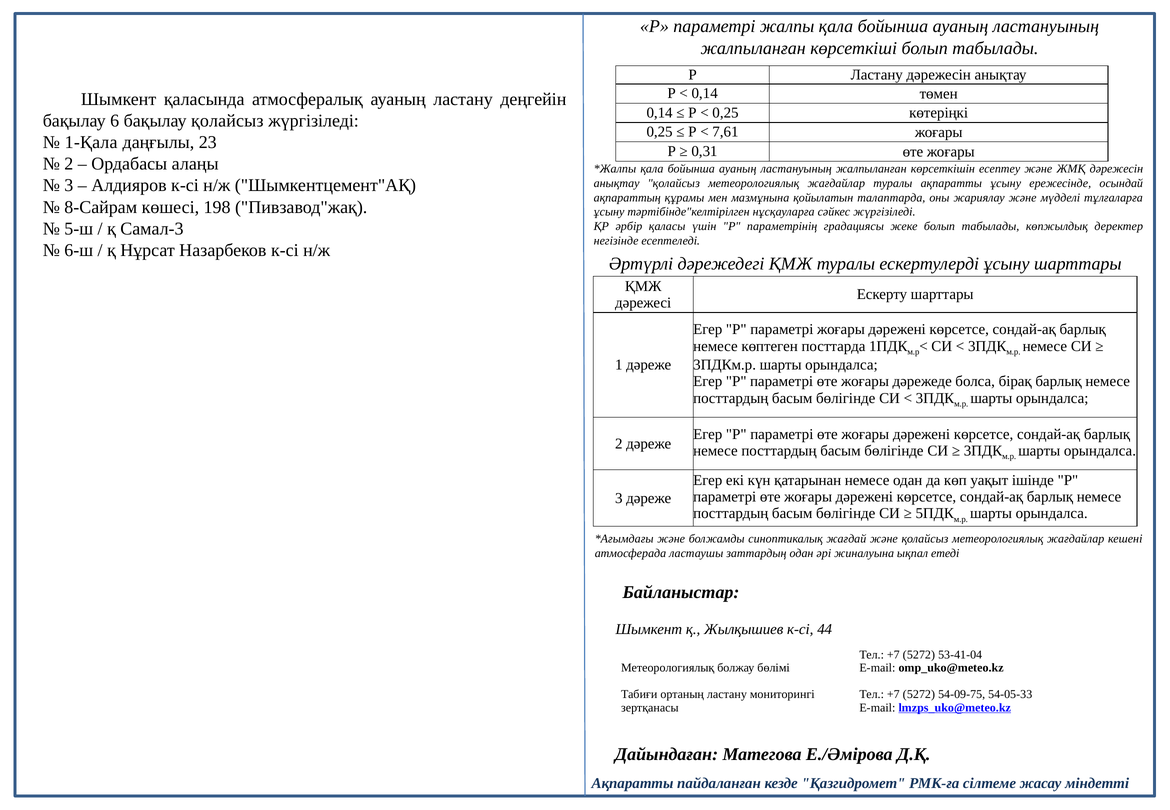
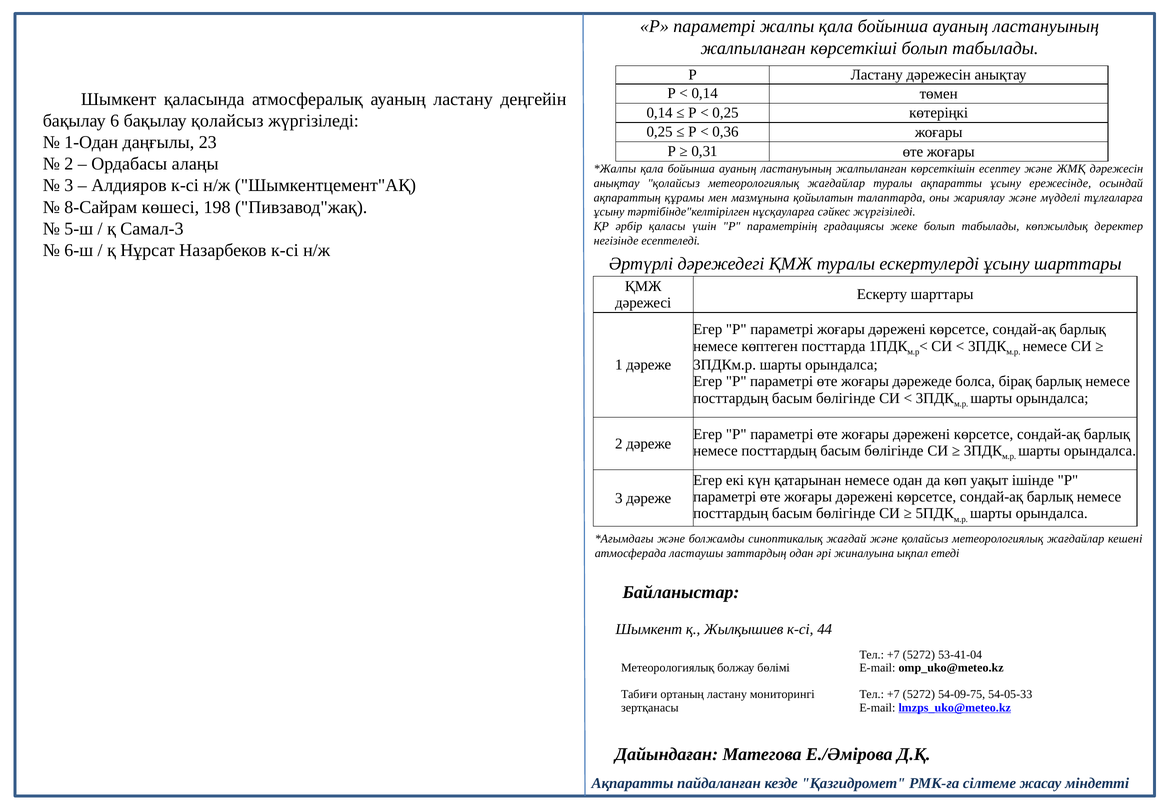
7,61: 7,61 -> 0,36
1-Қала: 1-Қала -> 1-Одан
